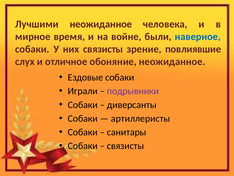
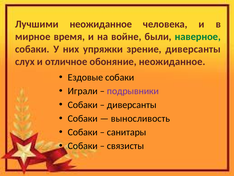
наверное colour: blue -> green
них связисты: связисты -> упряжки
зрение повлиявшие: повлиявшие -> диверсанты
артиллеристы: артиллеристы -> выносливость
